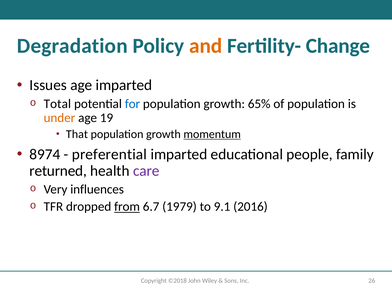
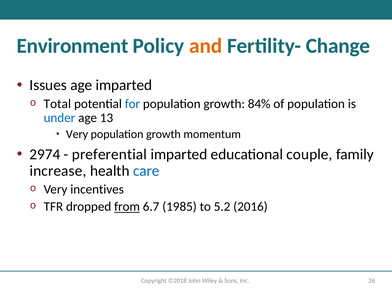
Degradation: Degradation -> Environment
65%: 65% -> 84%
under colour: orange -> blue
age 19: 19 -> 13
That at (77, 134): That -> Very
momentum underline: present -> none
89: 89 -> 29
people: people -> couple
returned: returned -> increase
care colour: purple -> blue
influences: influences -> incentives
79: 79 -> 85
9.1: 9.1 -> 5.2
